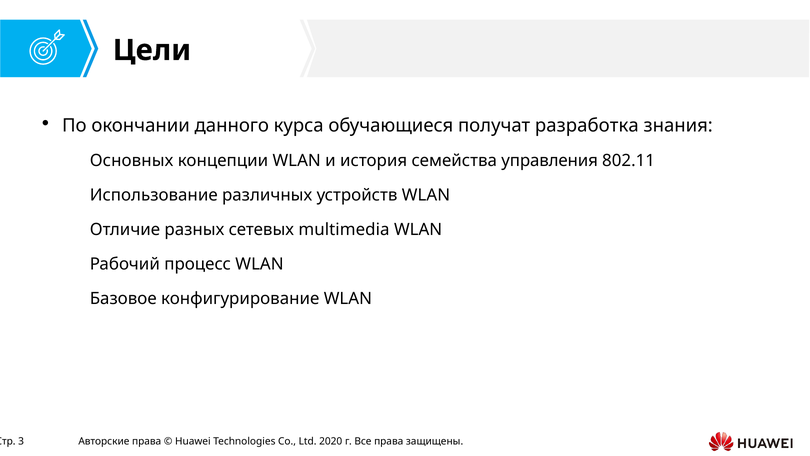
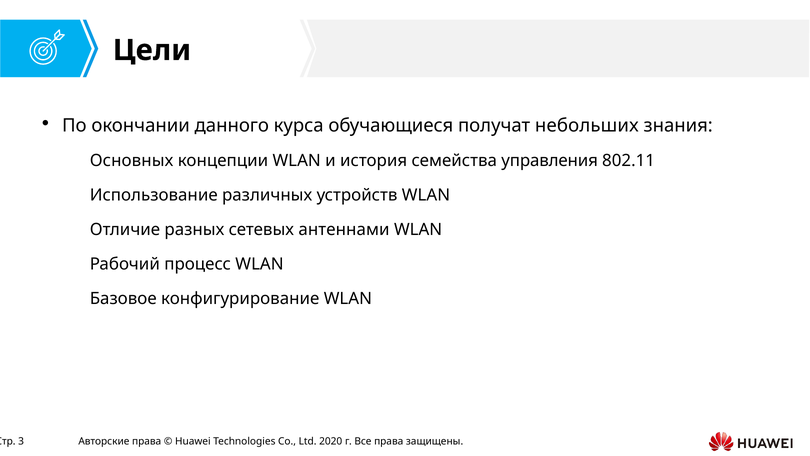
разработка: разработка -> небольших
multimedia: multimedia -> антеннами
